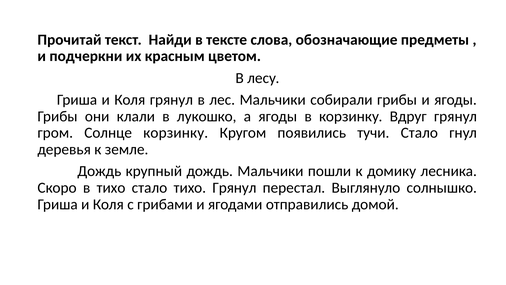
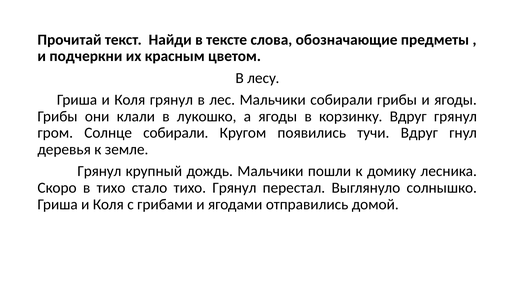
Солнце корзинку: корзинку -> собирали
тучи Стало: Стало -> Вдруг
Дождь at (99, 171): Дождь -> Грянул
